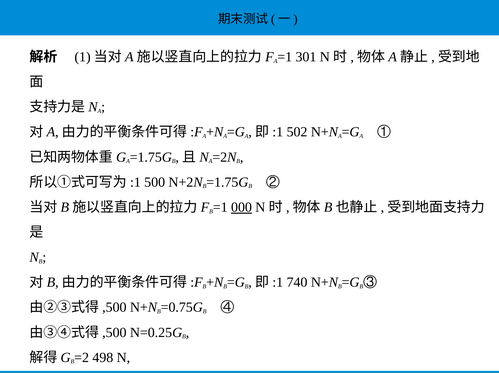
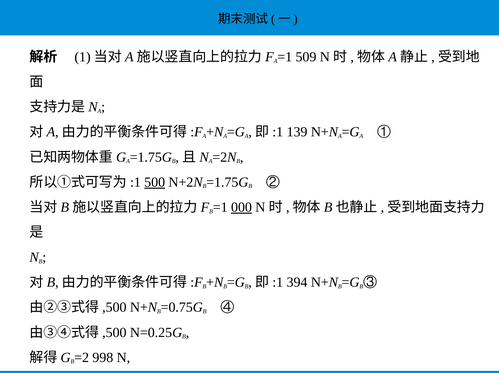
301: 301 -> 509
502: 502 -> 139
500 at (155, 182) underline: none -> present
740: 740 -> 394
498: 498 -> 998
